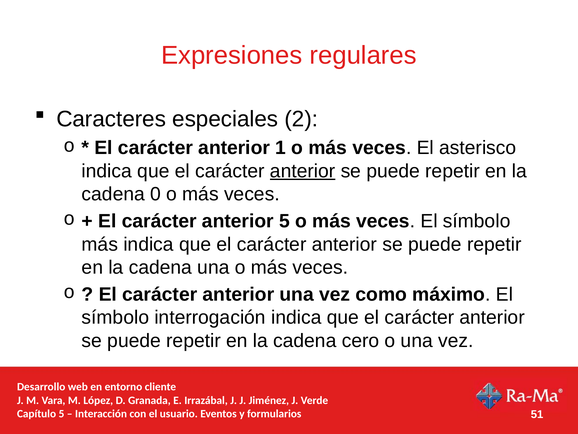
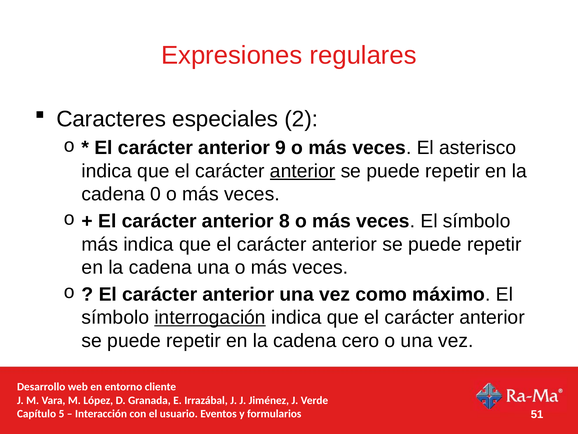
1: 1 -> 9
anterior 5: 5 -> 8
interrogación underline: none -> present
